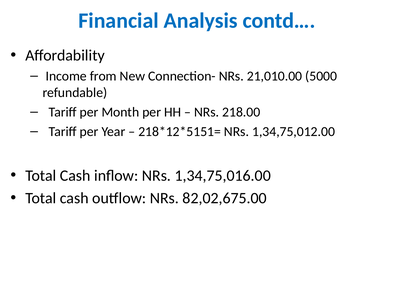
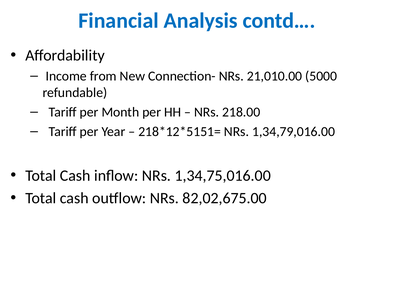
1,34,75,012.00: 1,34,75,012.00 -> 1,34,79,016.00
